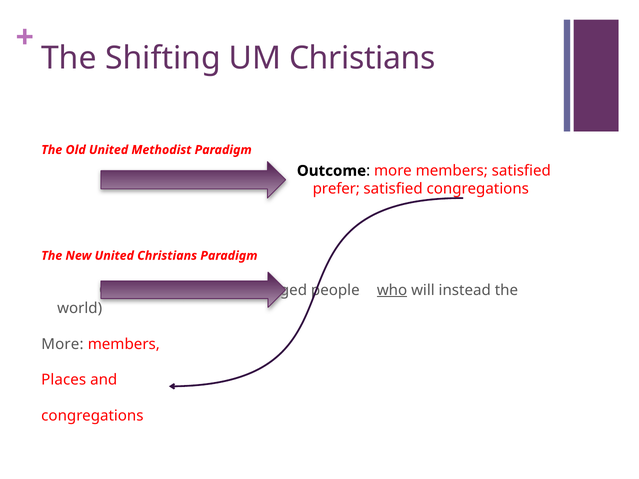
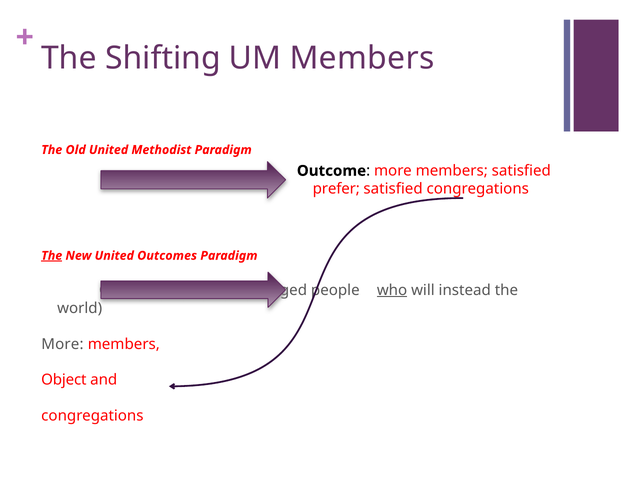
UM Christians: Christians -> Members
The at (52, 256) underline: none -> present
United Christians: Christians -> Outcomes
Places: Places -> Object
